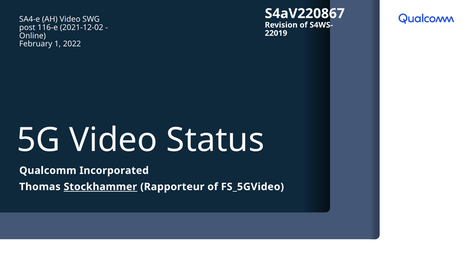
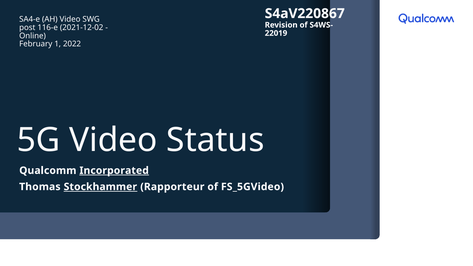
Incorporated underline: none -> present
